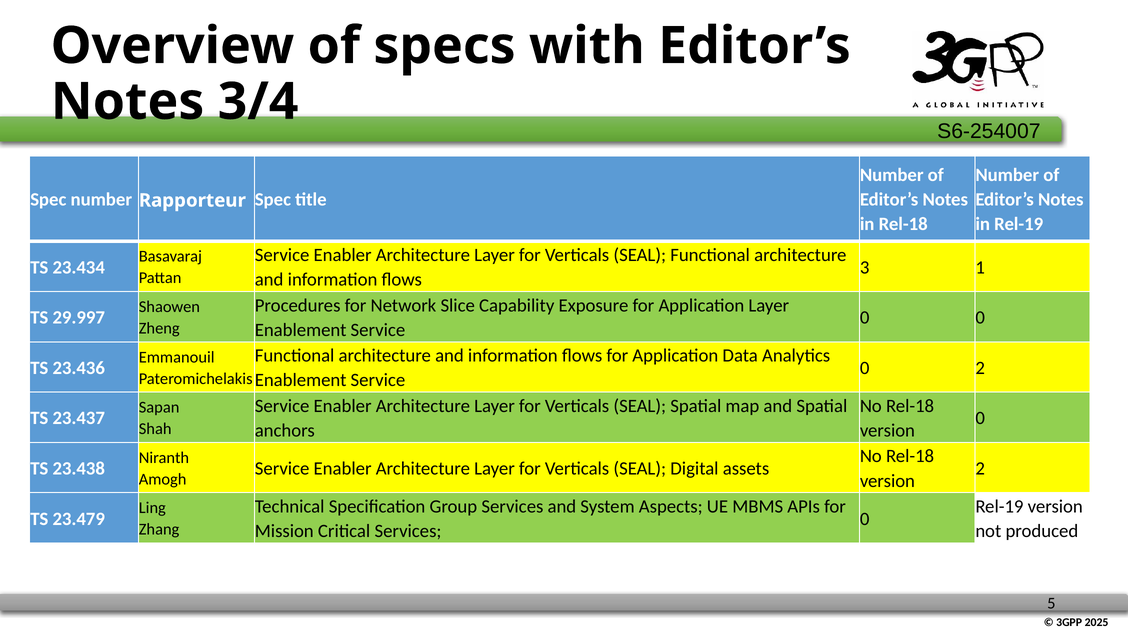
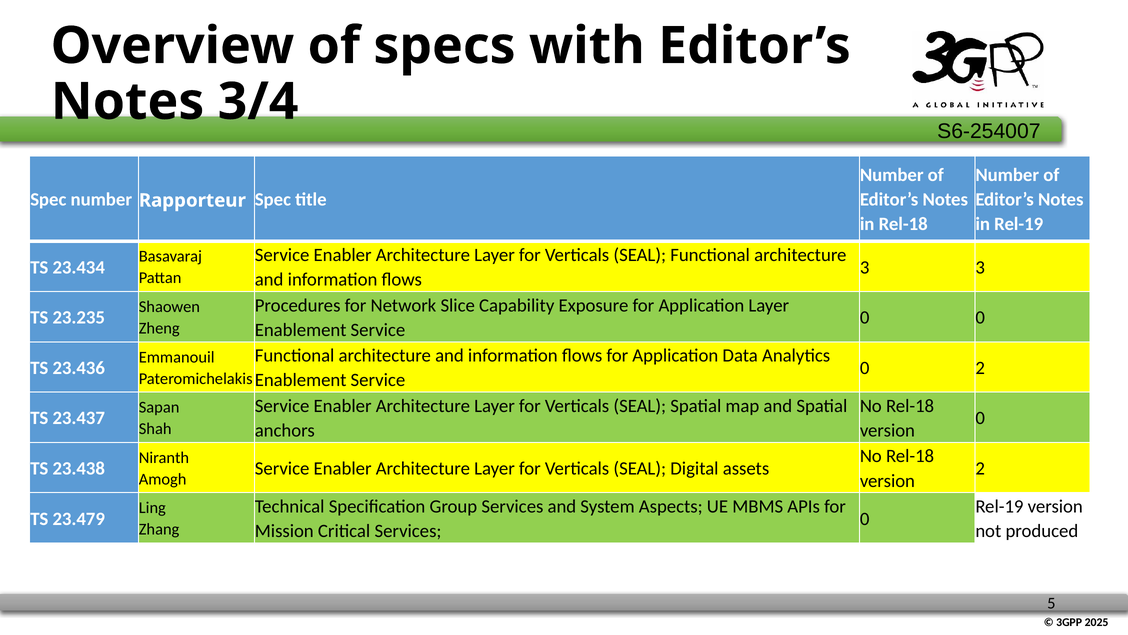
3 1: 1 -> 3
29.997: 29.997 -> 23.235
